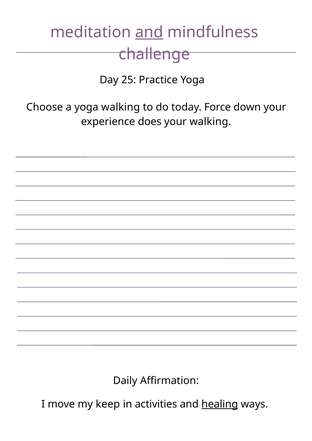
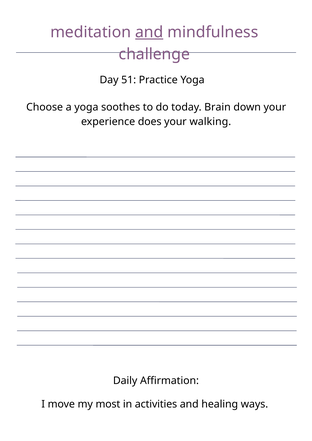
25: 25 -> 51
yoga walking: walking -> soothes
Force: Force -> Brain
keep: keep -> most
healing underline: present -> none
